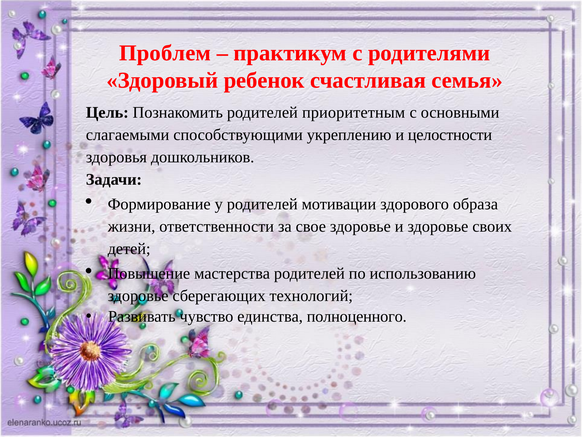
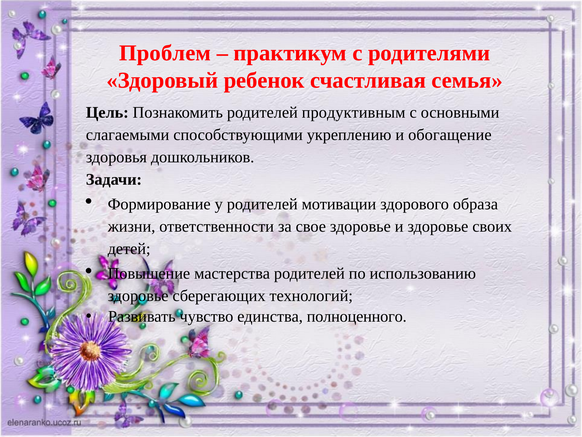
приоритетным: приоритетным -> продуктивным
целостности: целостности -> обогащение
